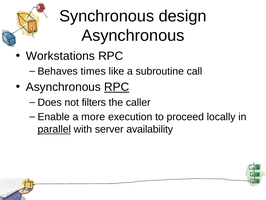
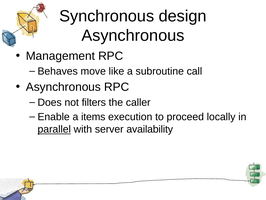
Workstations: Workstations -> Management
times: times -> move
RPC at (117, 87) underline: present -> none
more: more -> items
